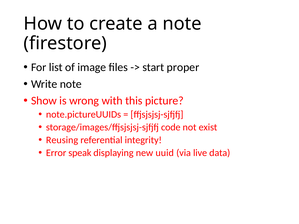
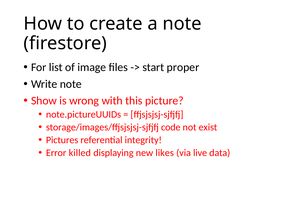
Reusing: Reusing -> Pictures
speak: speak -> killed
uuid: uuid -> likes
